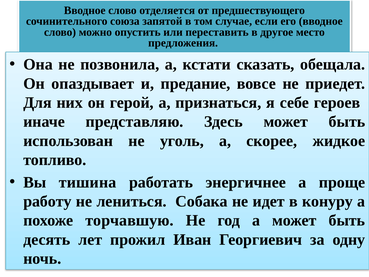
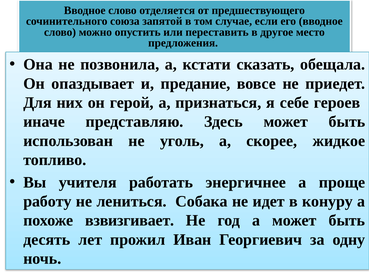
тишина: тишина -> учителя
торчавшую: торчавшую -> взвизгивает
